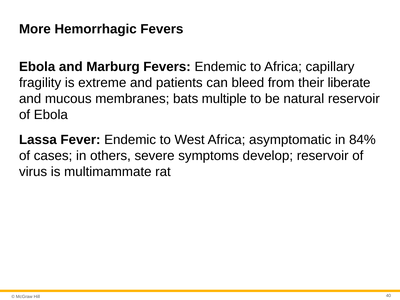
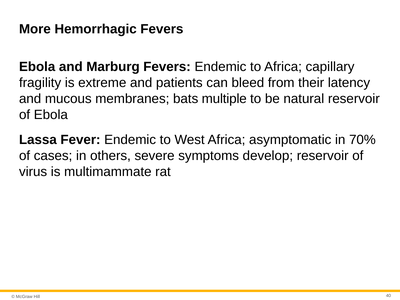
liberate: liberate -> latency
84%: 84% -> 70%
